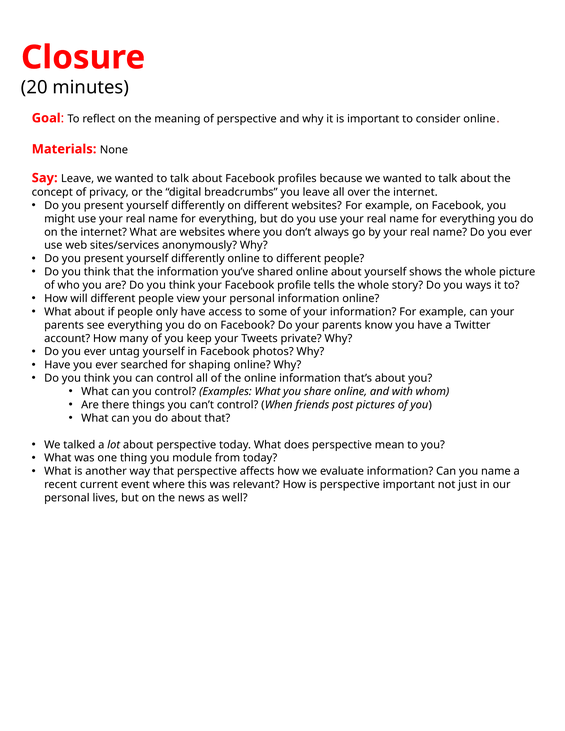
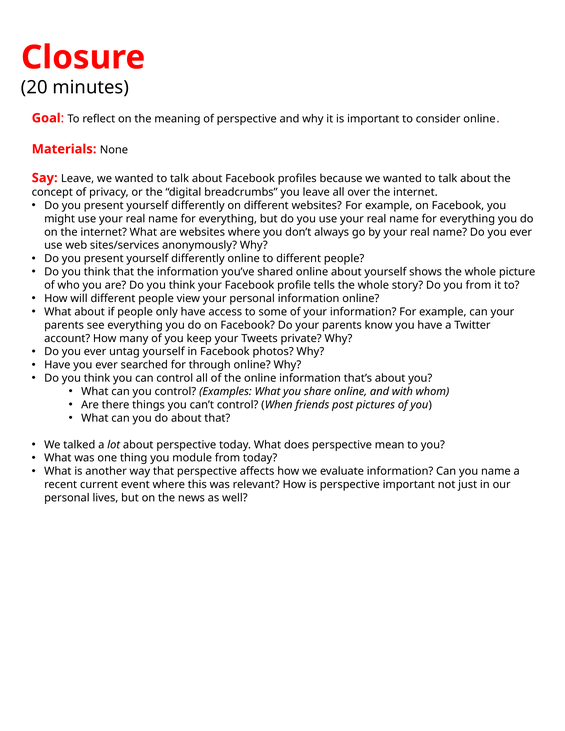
you ways: ways -> from
shaping: shaping -> through
